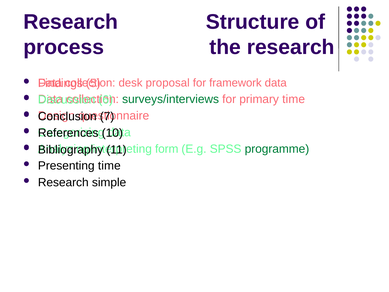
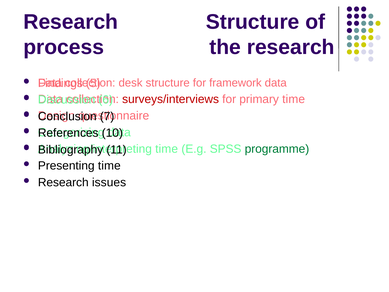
desk proposal: proposal -> structure
surveys/interviews colour: green -> red
form at (167, 149): form -> time
simple: simple -> issues
